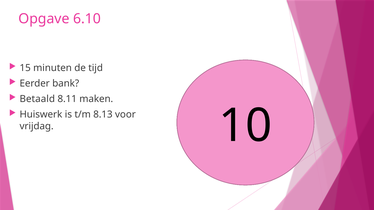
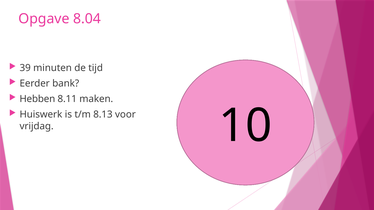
6.10: 6.10 -> 8.04
15: 15 -> 39
Betaald: Betaald -> Hebben
